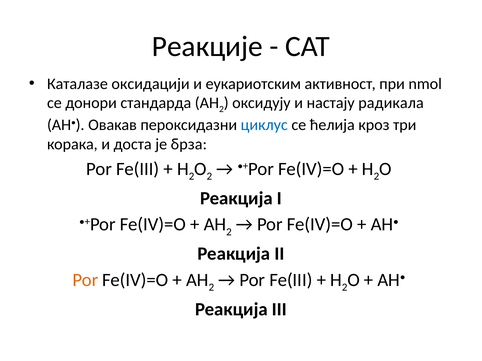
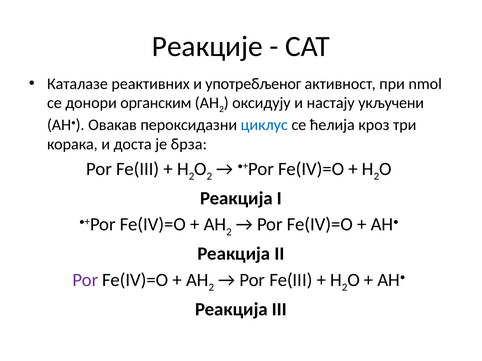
оксидацији: оксидацији -> реактивних
еукариотским: еукариотским -> употребљеног
стандарда: стандарда -> органским
радикала: радикала -> укључени
Por at (85, 280) colour: orange -> purple
